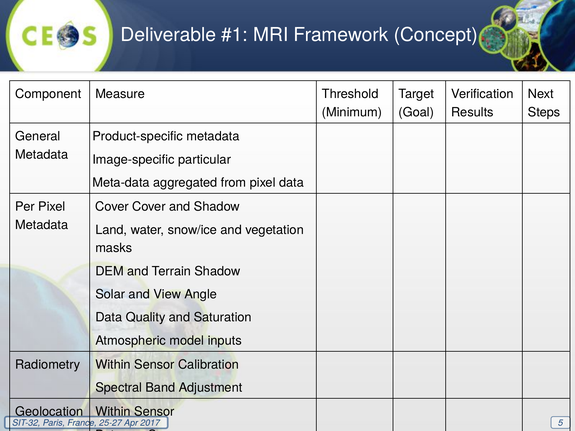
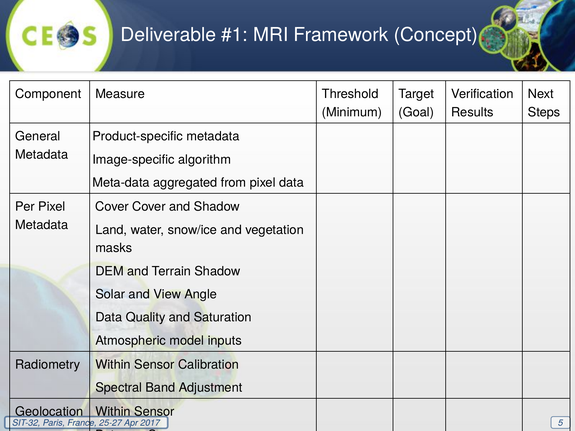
particular: particular -> algorithm
